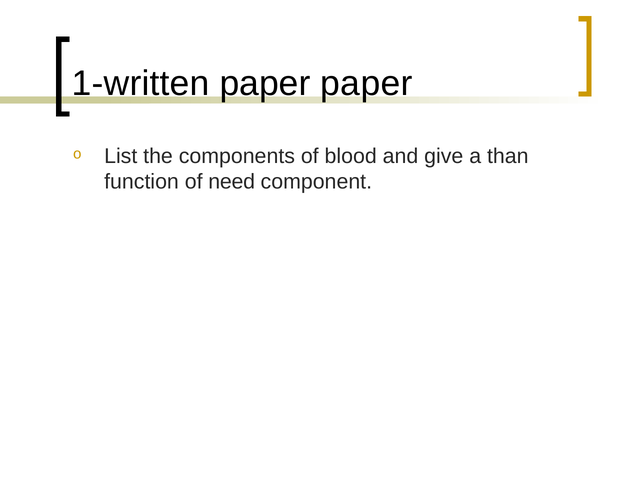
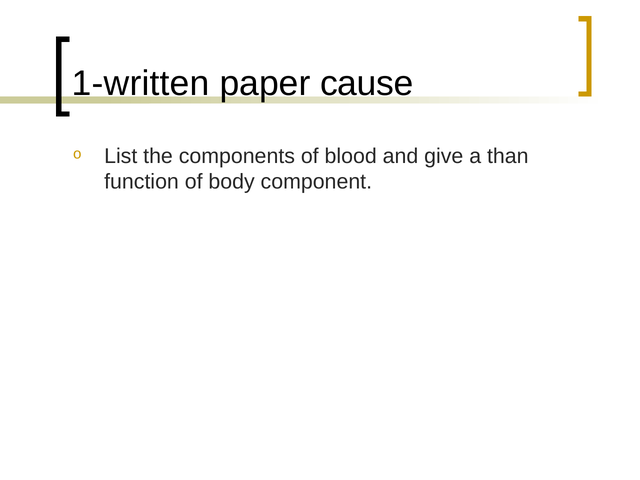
paper paper: paper -> cause
need: need -> body
